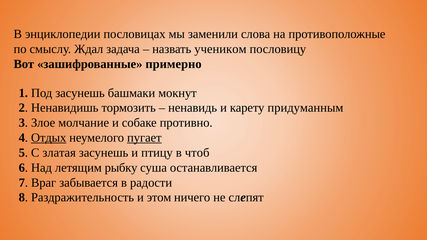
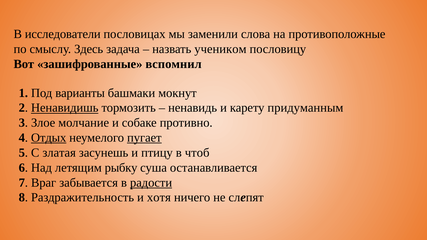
энциклопедии: энциклопедии -> исследователи
Ждал: Ждал -> Здесь
примерно: примерно -> вспомнил
Под засунешь: засунешь -> варианты
Ненавидишь underline: none -> present
радости underline: none -> present
этом: этом -> хотя
